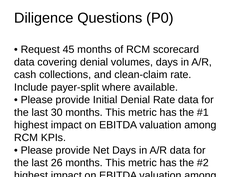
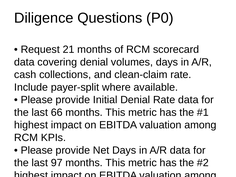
45: 45 -> 21
30: 30 -> 66
26: 26 -> 97
